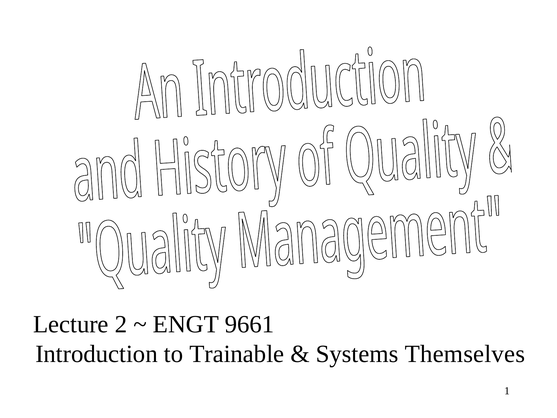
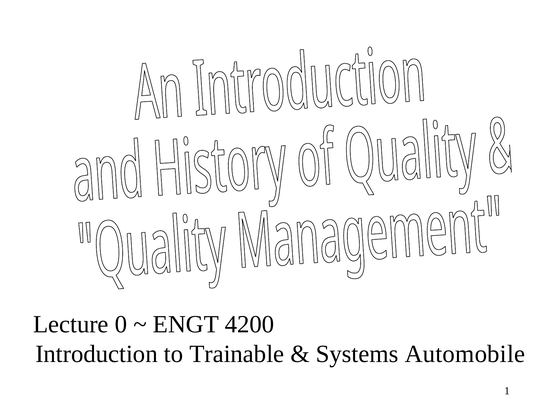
2: 2 -> 0
9661: 9661 -> 4200
Themselves: Themselves -> Automobile
